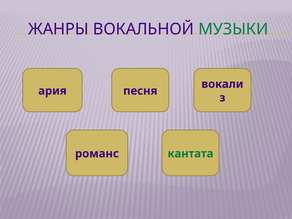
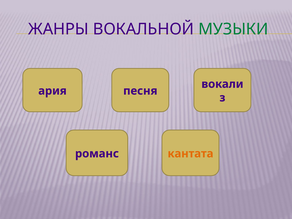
кантата colour: green -> orange
